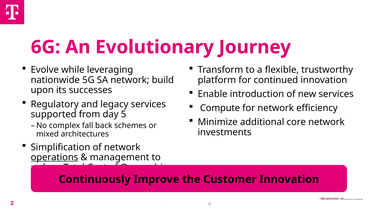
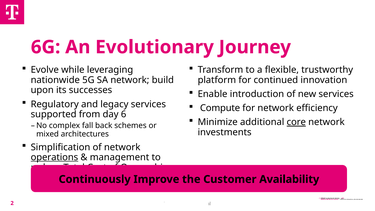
5: 5 -> 6
core underline: none -> present
Customer Innovation: Innovation -> Availability
